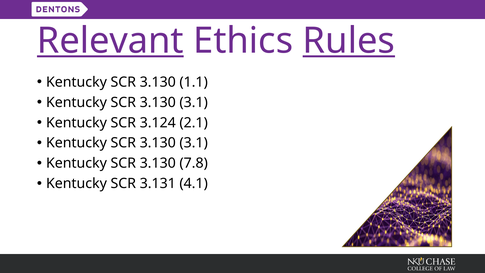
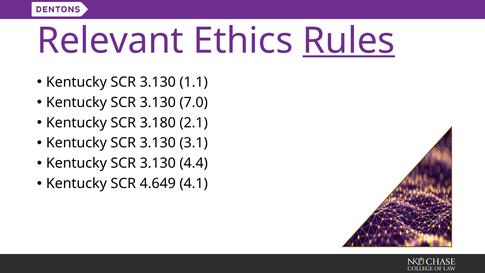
Relevant underline: present -> none
3.1 at (194, 102): 3.1 -> 7.0
3.124: 3.124 -> 3.180
7.8: 7.8 -> 4.4
3.131: 3.131 -> 4.649
